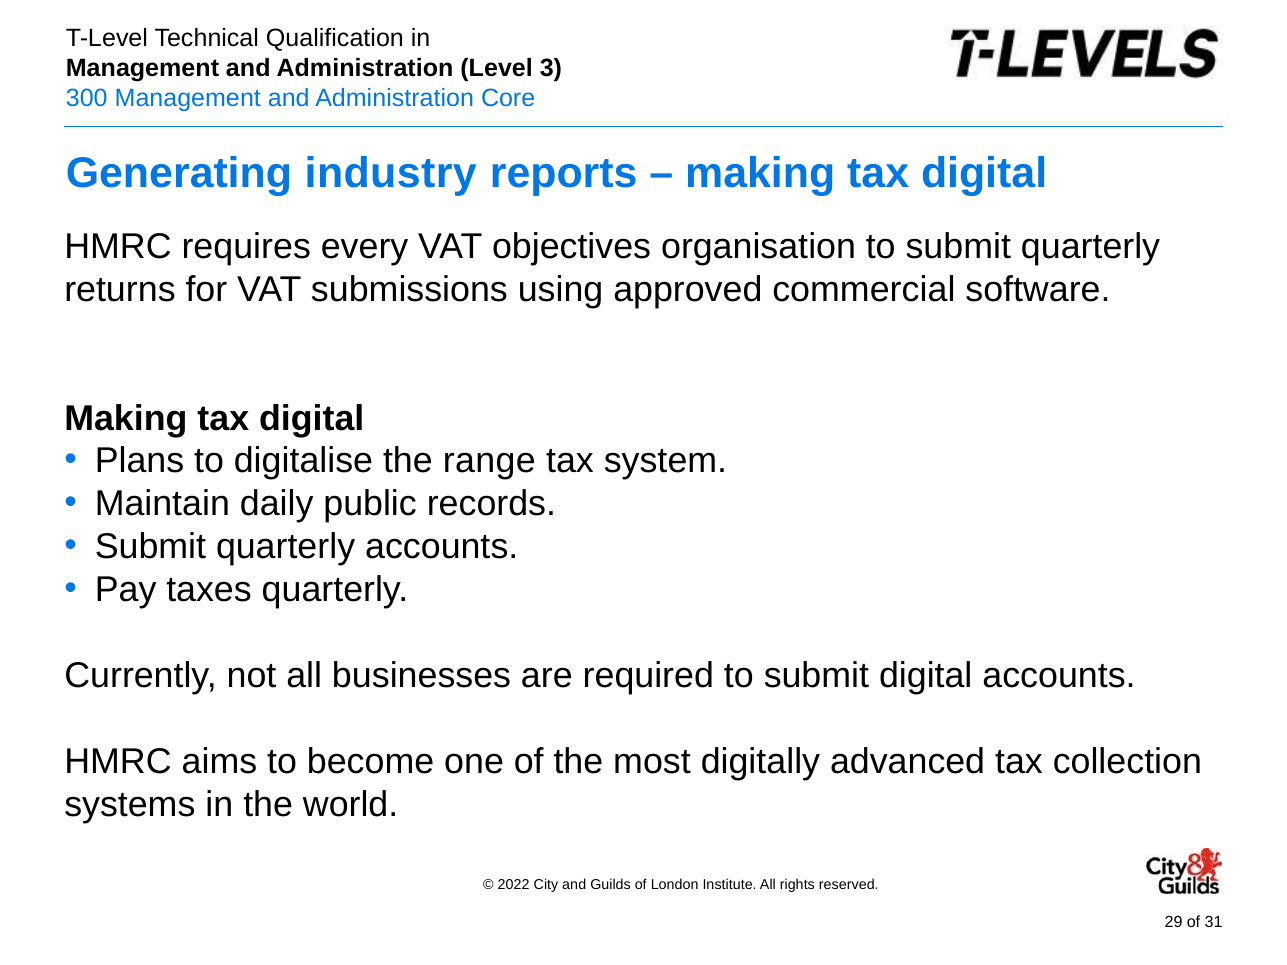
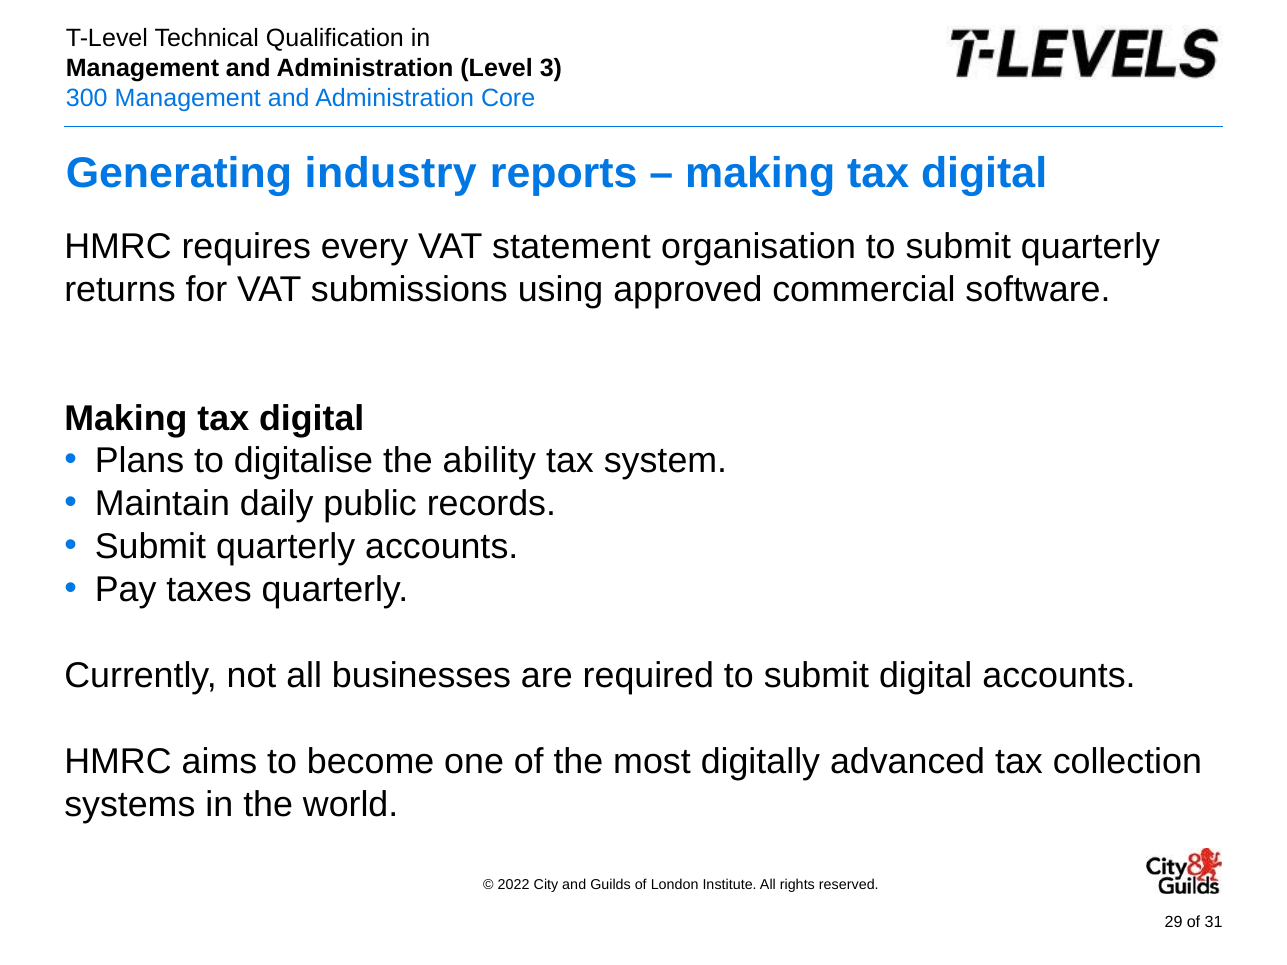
objectives: objectives -> statement
range: range -> ability
